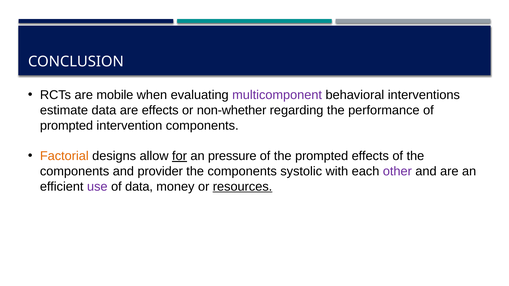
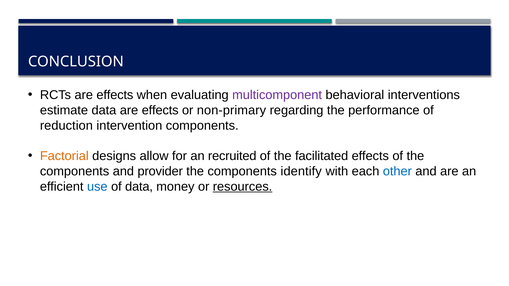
RCTs are mobile: mobile -> effects
non-whether: non-whether -> non-primary
prompted at (66, 126): prompted -> reduction
for underline: present -> none
pressure: pressure -> recruited
the prompted: prompted -> facilitated
systolic: systolic -> identify
other colour: purple -> blue
use colour: purple -> blue
